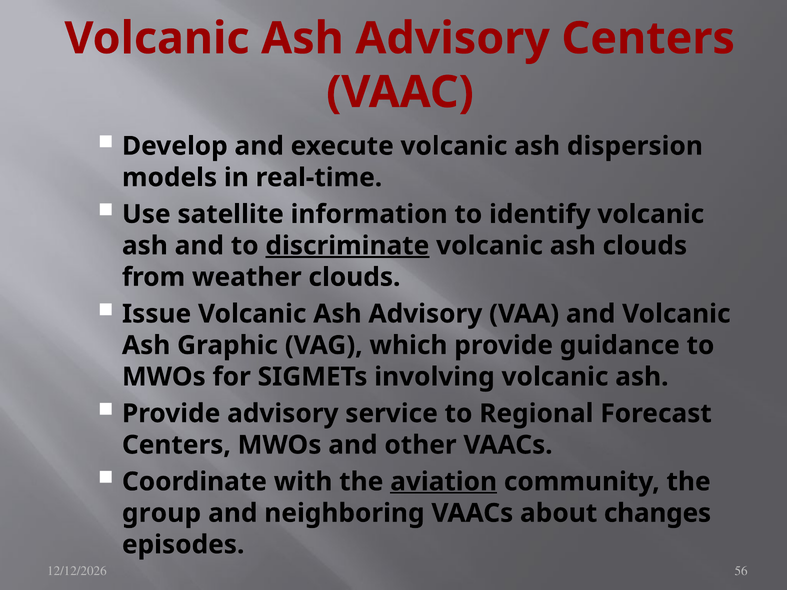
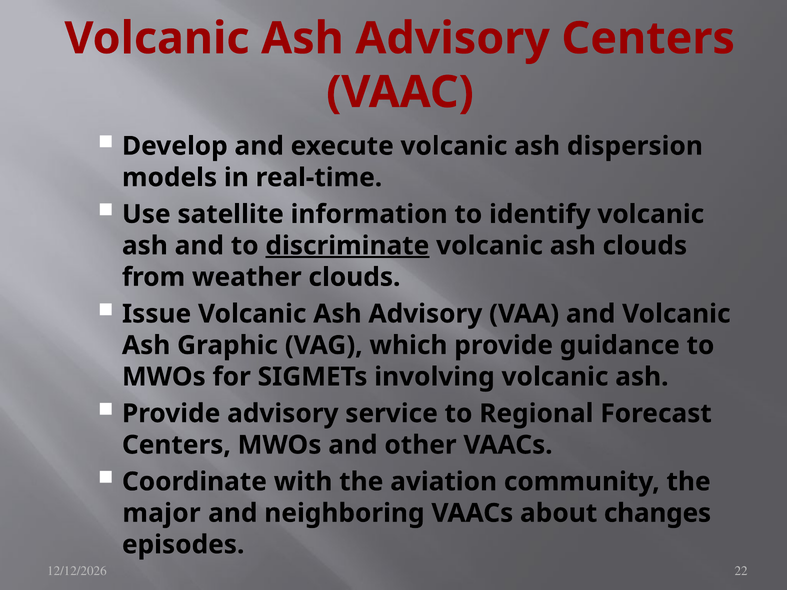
aviation underline: present -> none
group: group -> major
56: 56 -> 22
